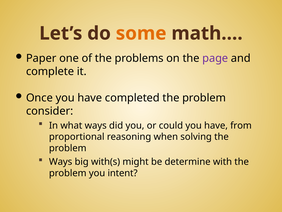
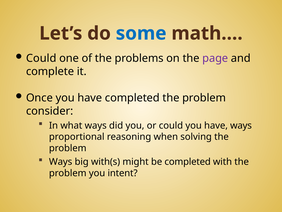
some colour: orange -> blue
Paper at (41, 58): Paper -> Could
have from: from -> ways
be determine: determine -> completed
